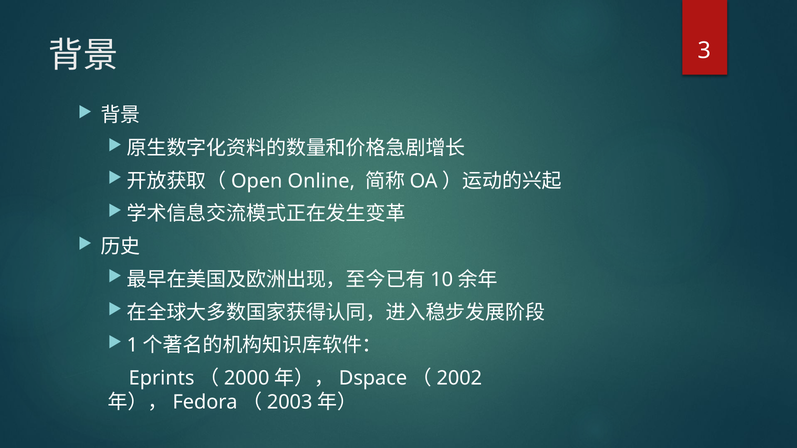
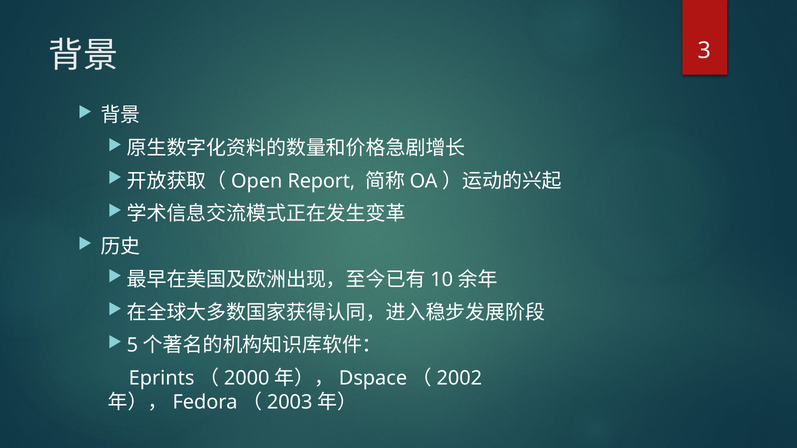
Online: Online -> Report
1: 1 -> 5
